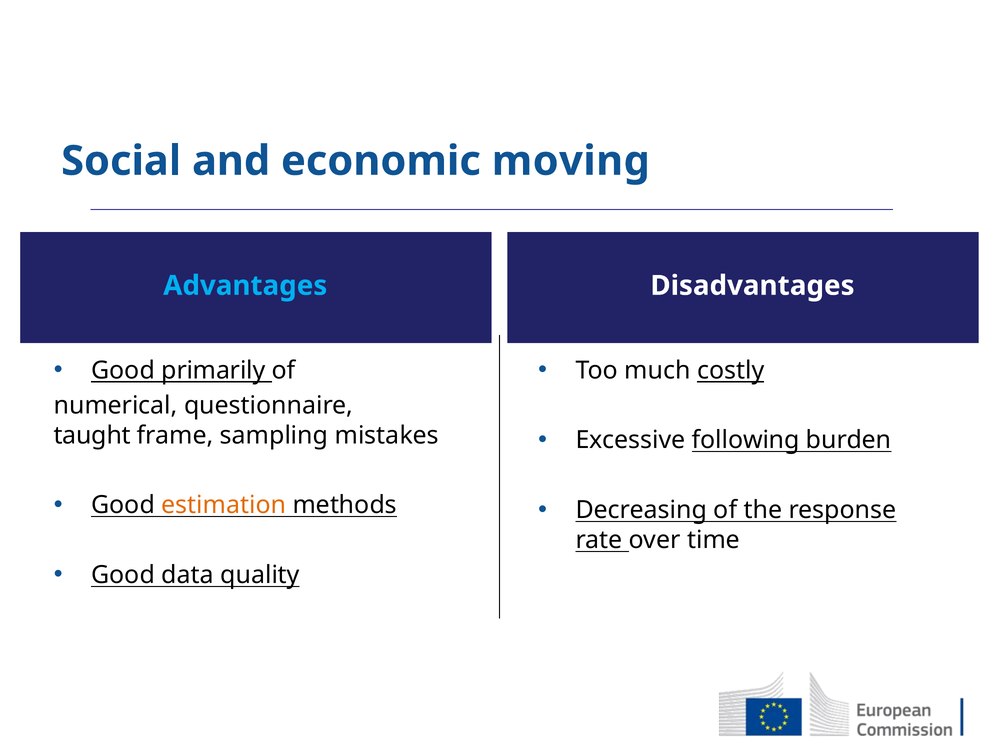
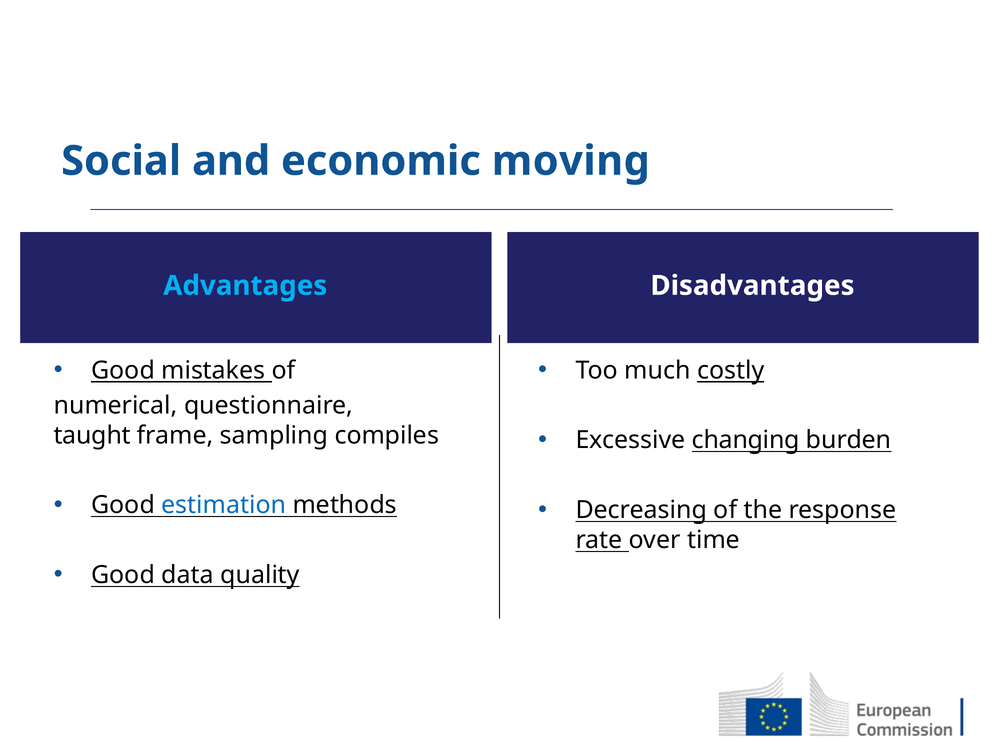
primarily: primarily -> mistakes
following: following -> changing
mistakes: mistakes -> compiles
estimation colour: orange -> blue
